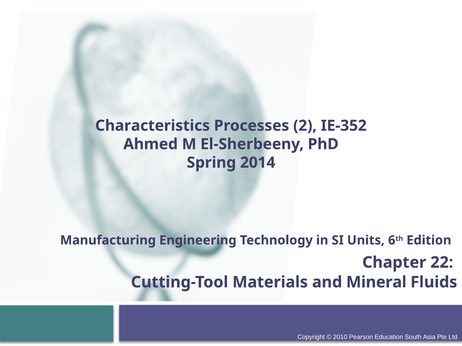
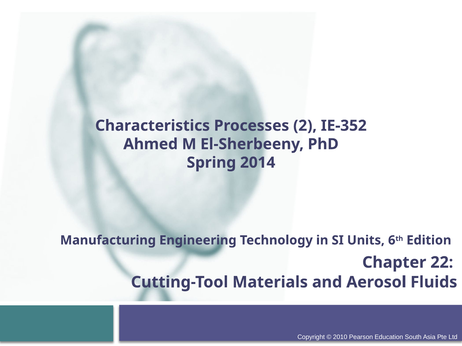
Mineral: Mineral -> Aerosol
